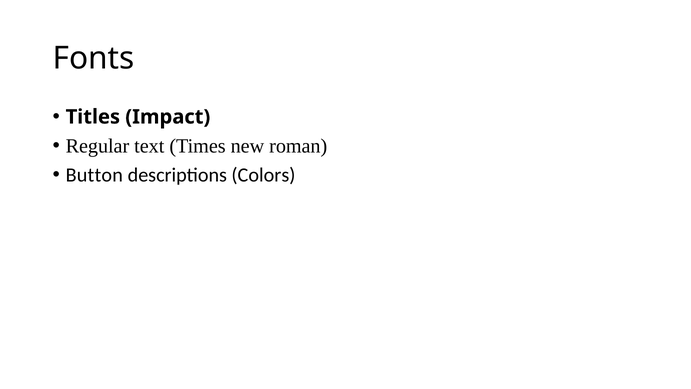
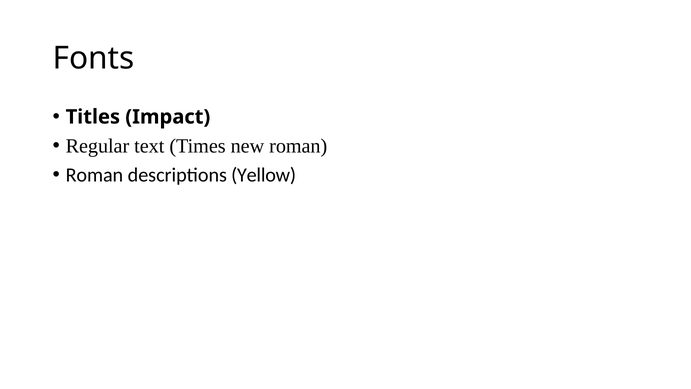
Button at (94, 175): Button -> Roman
Colors: Colors -> Yellow
